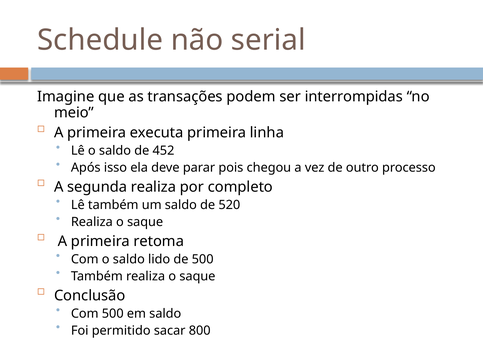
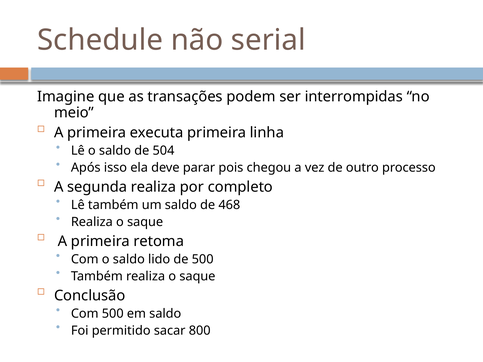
452: 452 -> 504
520: 520 -> 468
